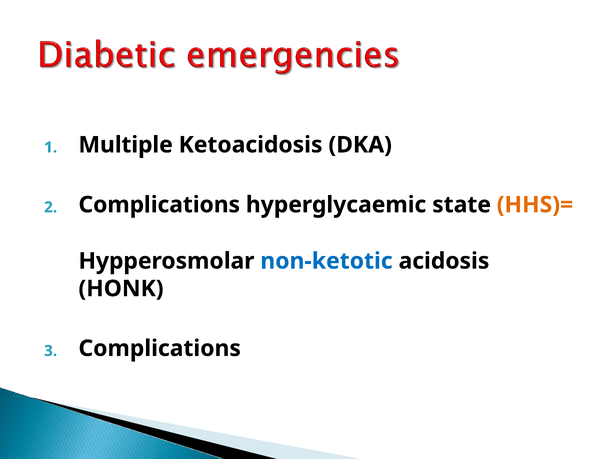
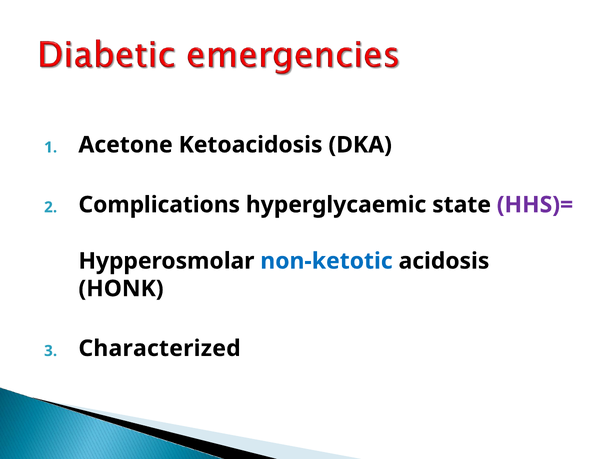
Multiple: Multiple -> Acetone
HHS)= colour: orange -> purple
Complications at (160, 348): Complications -> Characterized
